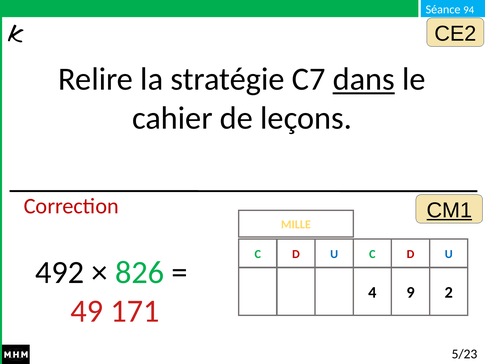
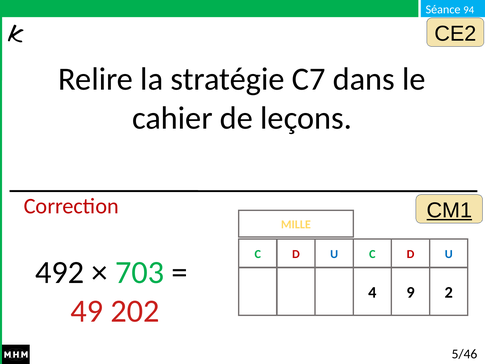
dans underline: present -> none
826: 826 -> 703
171: 171 -> 202
5/23: 5/23 -> 5/46
